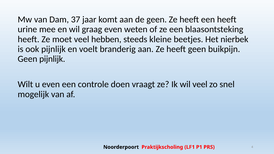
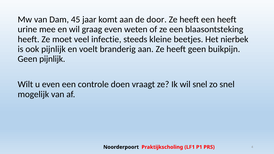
37: 37 -> 45
de geen: geen -> door
hebben: hebben -> infectie
wil veel: veel -> snel
